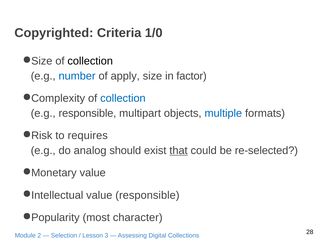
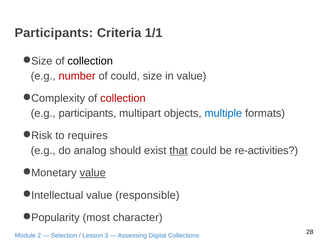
Copyrighted at (54, 33): Copyrighted -> Participants
1/0: 1/0 -> 1/1
number colour: blue -> red
of apply: apply -> could
in factor: factor -> value
collection at (123, 98) colour: blue -> red
e.g responsible: responsible -> participants
re-selected: re-selected -> re-activities
value at (93, 173) underline: none -> present
